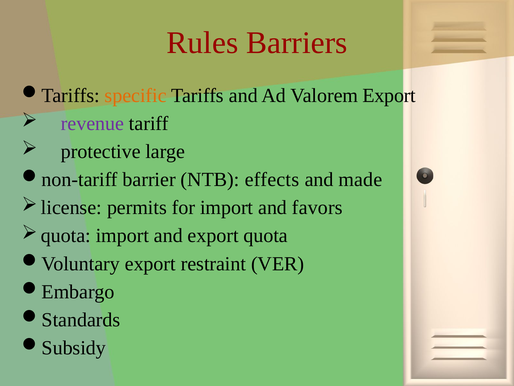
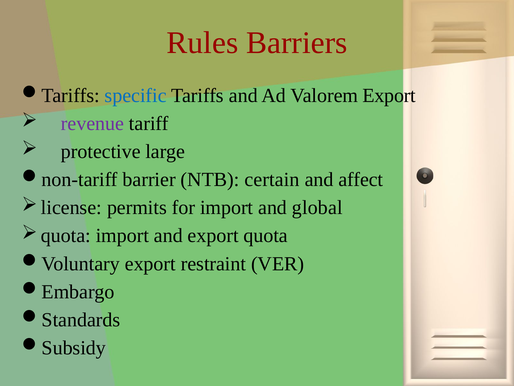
specific colour: orange -> blue
effects: effects -> certain
made: made -> affect
favors: favors -> global
